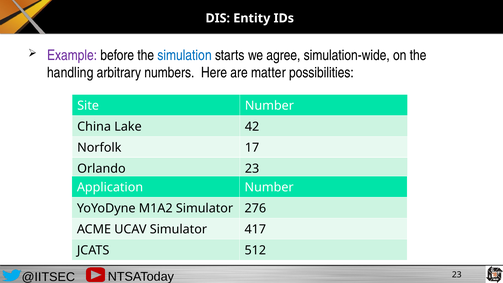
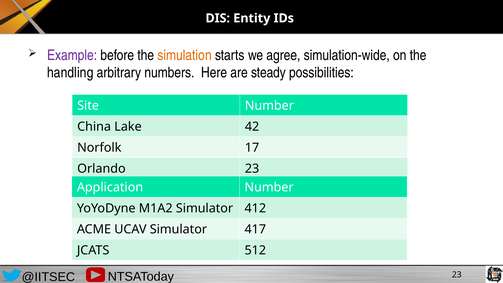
simulation colour: blue -> orange
matter: matter -> steady
276: 276 -> 412
